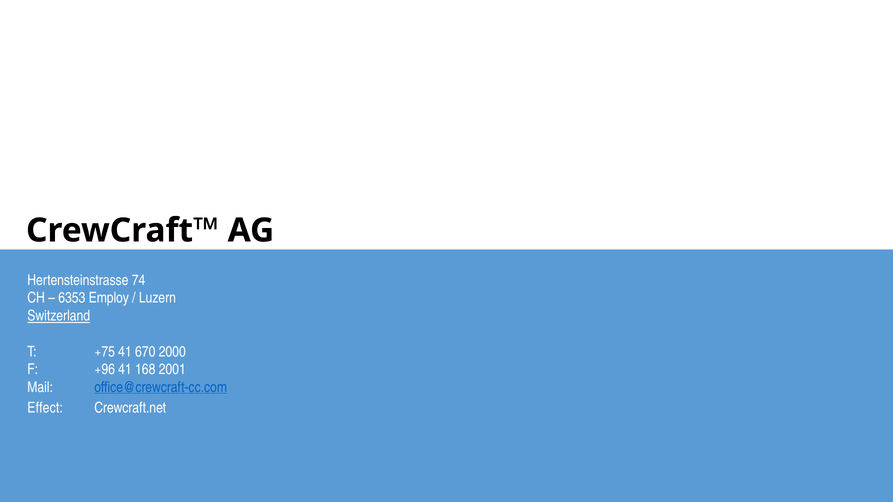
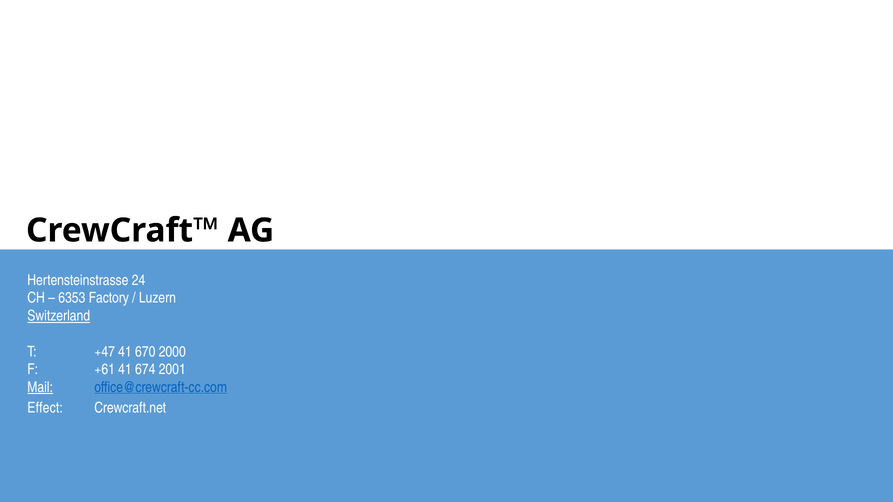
74: 74 -> 24
Employ: Employ -> Factory
+75: +75 -> +47
+96: +96 -> +61
168: 168 -> 674
Mail underline: none -> present
